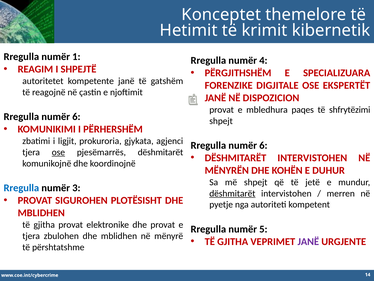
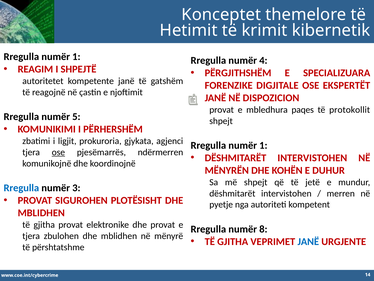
shfrytëzimi: shfrytëzimi -> protokollit
6 at (76, 117): 6 -> 5
6 at (263, 145): 6 -> 1
pjesëmarrës dëshmitarët: dëshmitarët -> ndërmerren
dëshmitarët at (232, 193) underline: present -> none
5: 5 -> 8
JANË at (308, 241) colour: purple -> blue
